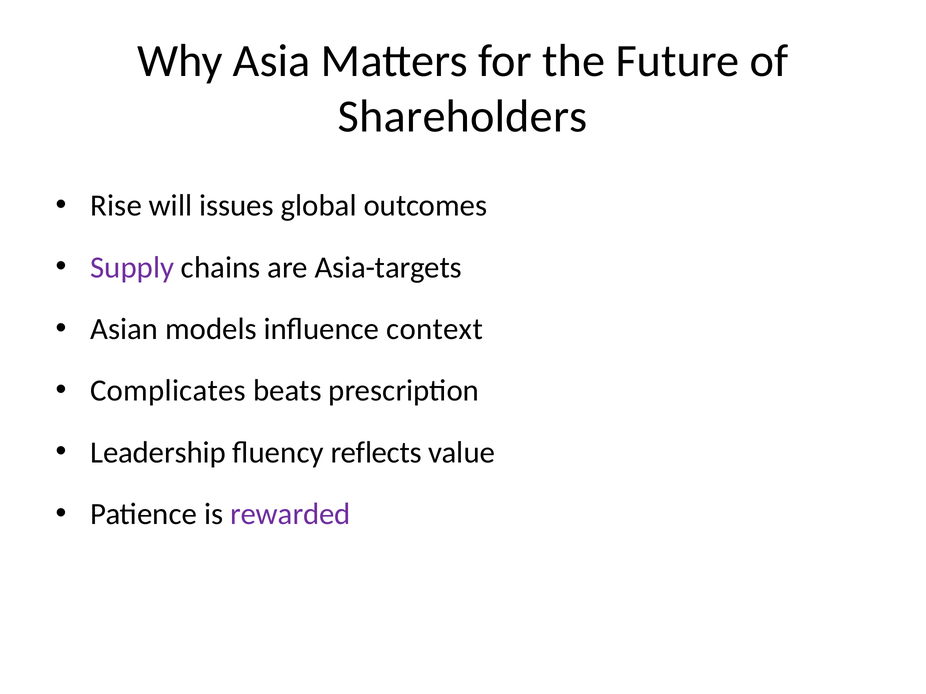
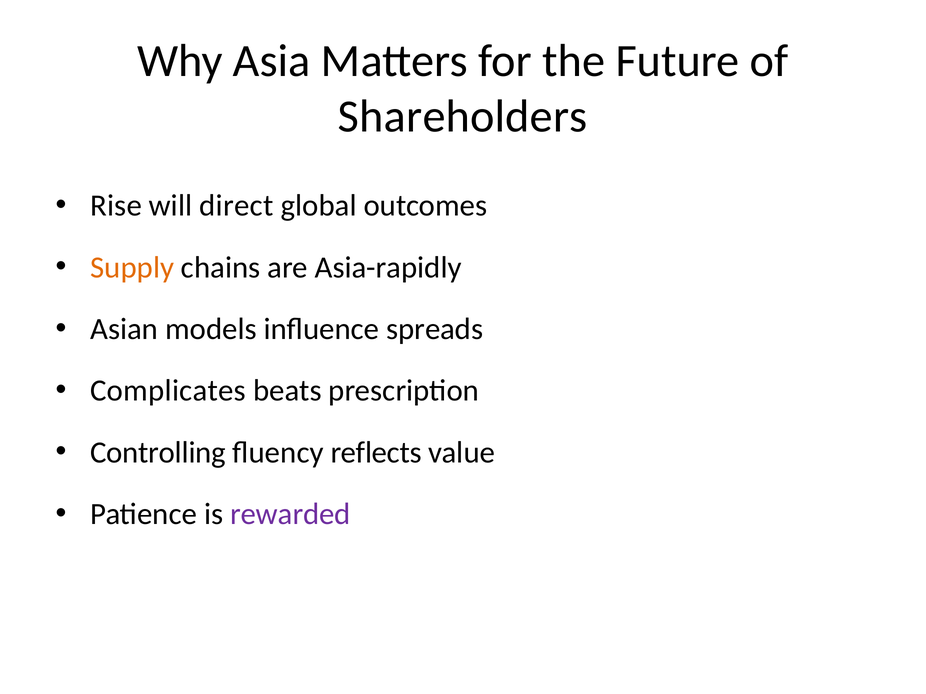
issues: issues -> direct
Supply colour: purple -> orange
Asia-targets: Asia-targets -> Asia-rapidly
context: context -> spreads
Leadership: Leadership -> Controlling
